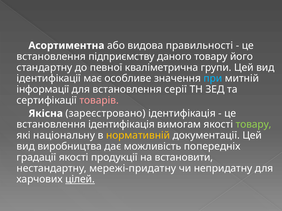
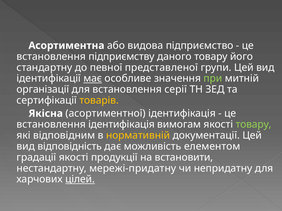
правильності: правильності -> підприємство
кваліметрична: кваліметрична -> представленої
має underline: none -> present
при colour: light blue -> light green
інформації: інформації -> організації
товарів colour: pink -> yellow
зареєстровано: зареєстровано -> асортиментної
національну: національну -> відповідним
виробництва: виробництва -> відповідність
попередніх: попередніх -> елементом
